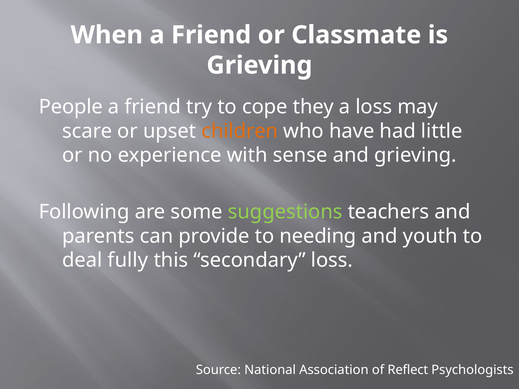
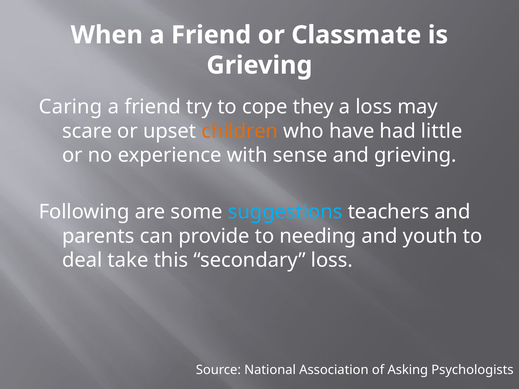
People: People -> Caring
suggestions colour: light green -> light blue
fully: fully -> take
Reflect: Reflect -> Asking
